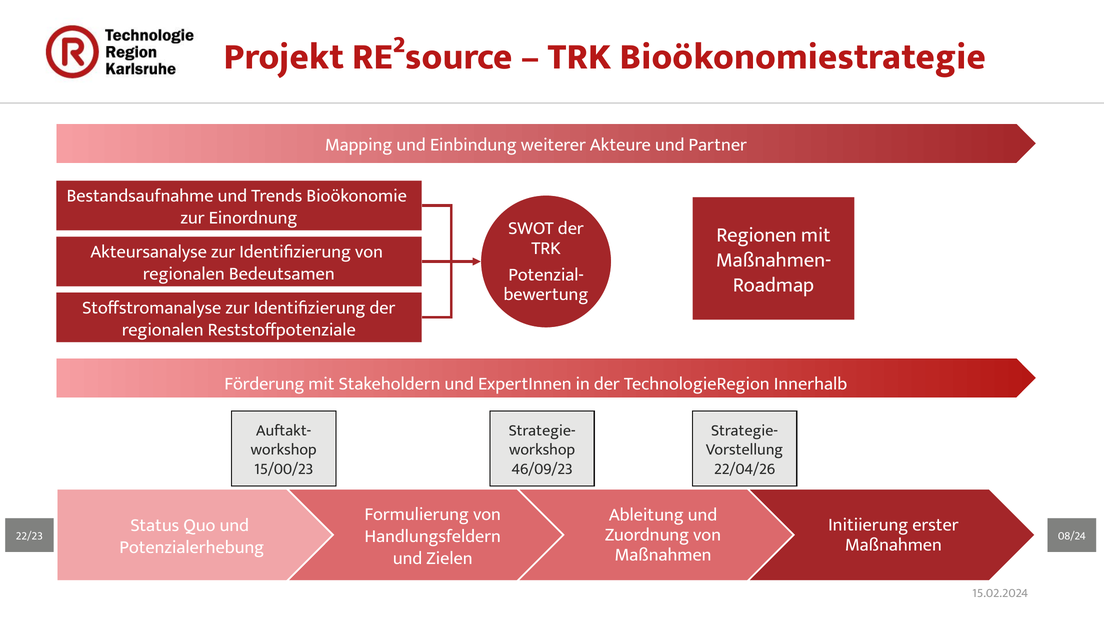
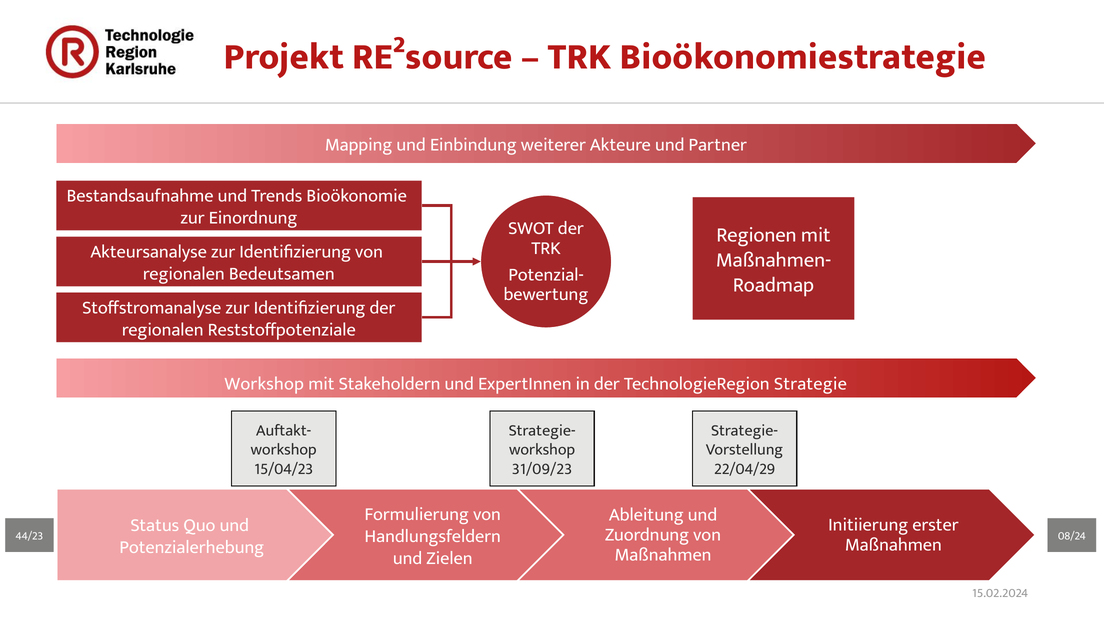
Förderung at (264, 384): Förderung -> Workshop
Innerhalb: Innerhalb -> Strategie
15/00/23: 15/00/23 -> 15/04/23
46/09/23: 46/09/23 -> 31/09/23
22/04/26: 22/04/26 -> 22/04/29
22/23: 22/23 -> 44/23
